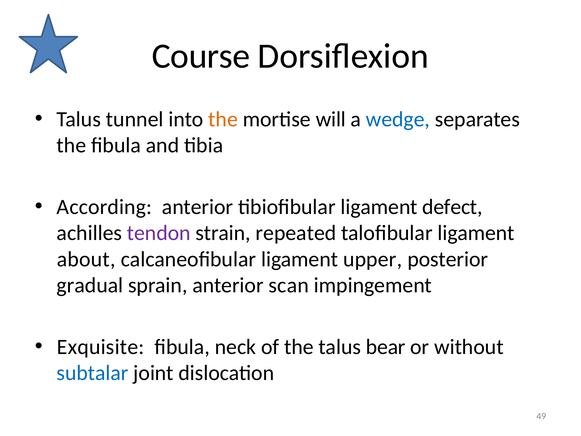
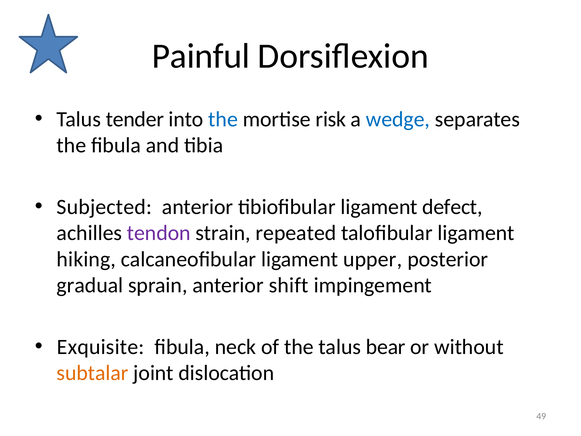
Course: Course -> Painful
tunnel: tunnel -> tender
the at (223, 119) colour: orange -> blue
will: will -> risk
According: According -> Subjected
about: about -> hiking
scan: scan -> shift
subtalar colour: blue -> orange
